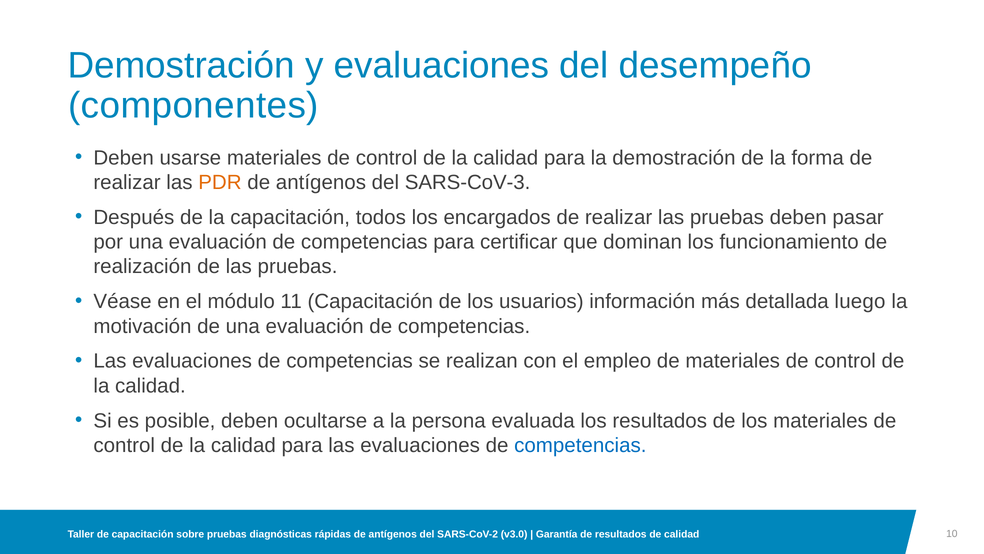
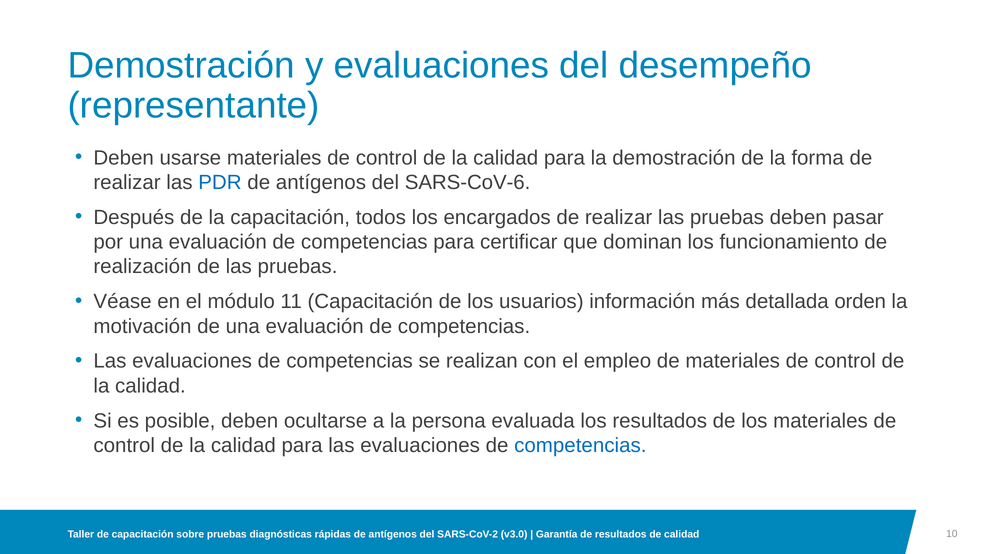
componentes: componentes -> representante
PDR colour: orange -> blue
SARS-CoV-3: SARS-CoV-3 -> SARS-CoV-6
luego: luego -> orden
